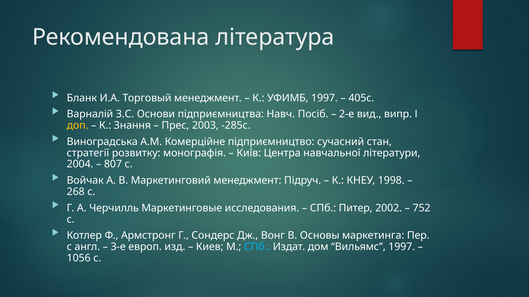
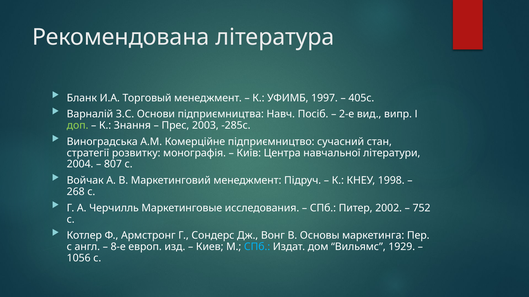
доп colour: yellow -> light green
3-е: 3-е -> 8-е
Вильямс 1997: 1997 -> 1929
